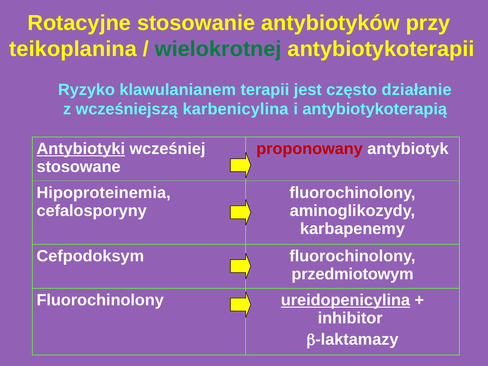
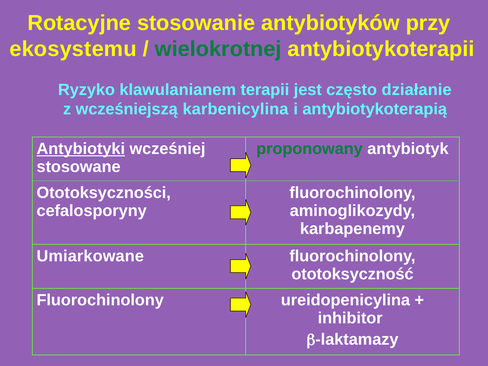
teikoplanina: teikoplanina -> ekosystemu
proponowany colour: red -> green
Hipoproteinemia: Hipoproteinemia -> Ototoksyczności
Cefpodoksym: Cefpodoksym -> Umiarkowane
przedmiotowym: przedmiotowym -> ototoksyczność
ureidopenicylina underline: present -> none
